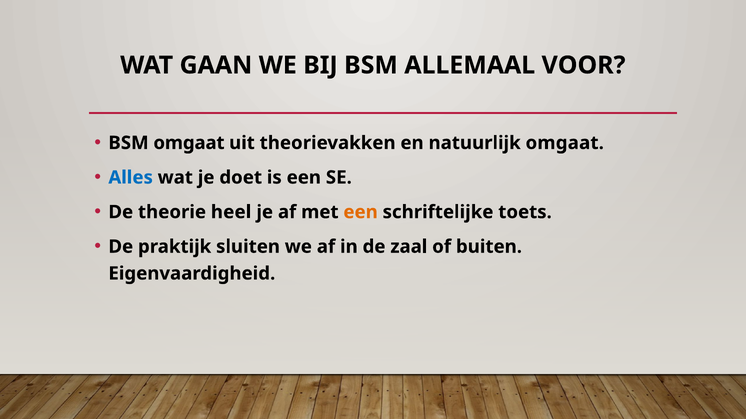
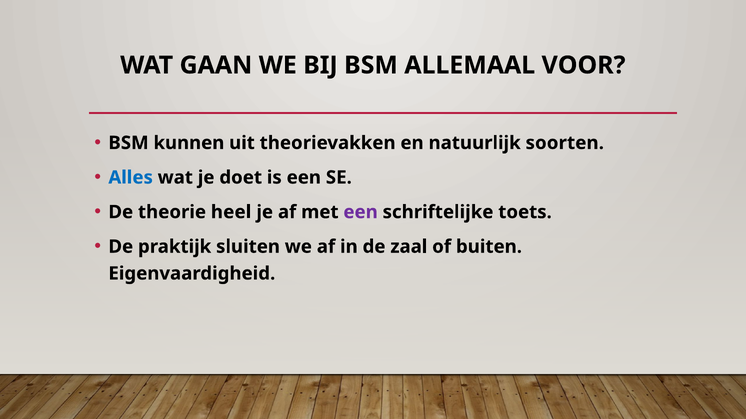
BSM omgaat: omgaat -> kunnen
natuurlijk omgaat: omgaat -> soorten
een at (361, 212) colour: orange -> purple
